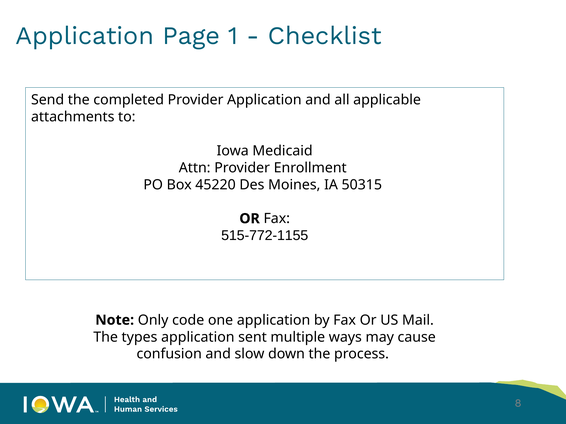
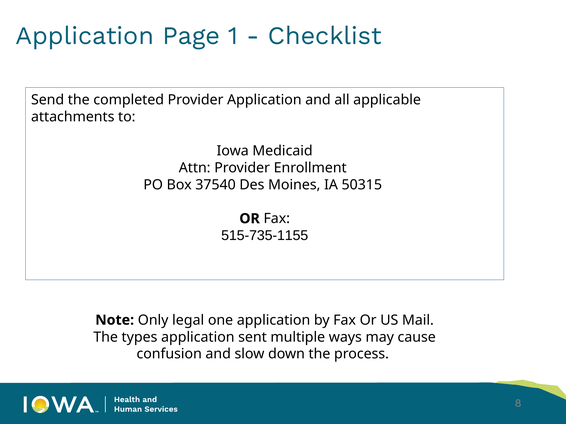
45220: 45220 -> 37540
515-772-1155: 515-772-1155 -> 515-735-1155
code: code -> legal
